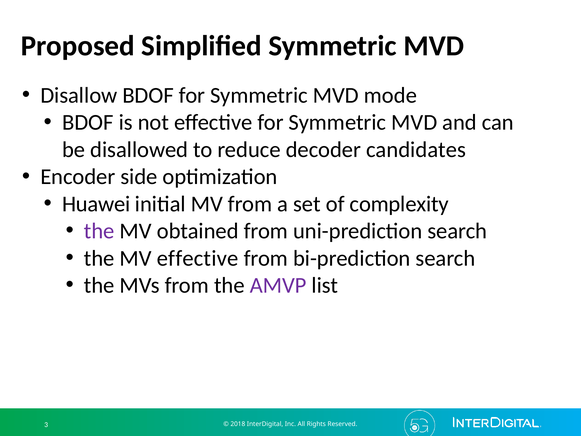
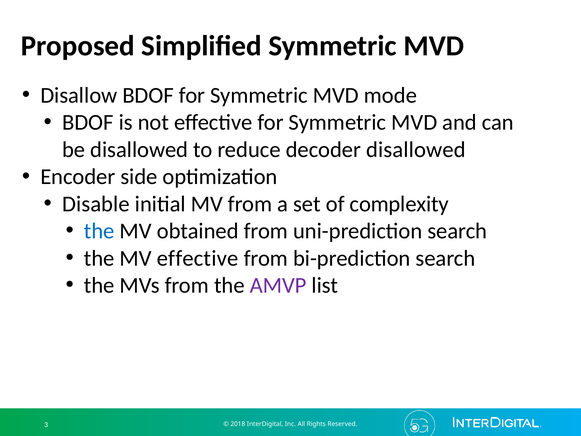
decoder candidates: candidates -> disallowed
Huawei: Huawei -> Disable
the at (99, 231) colour: purple -> blue
